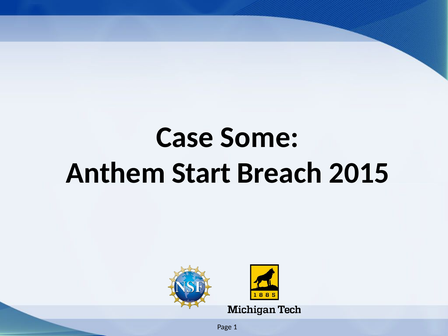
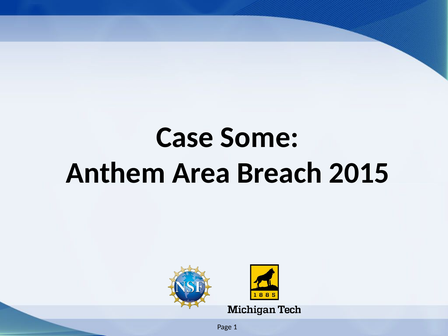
Start: Start -> Area
